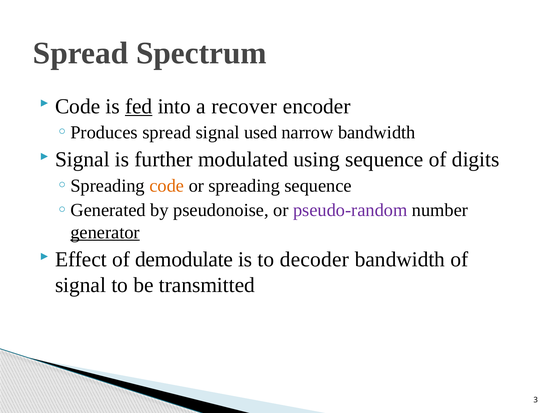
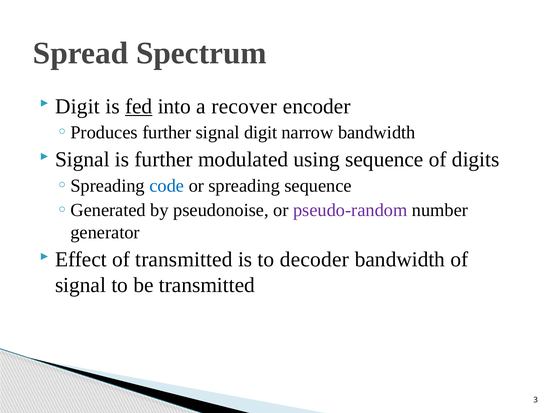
Code at (78, 106): Code -> Digit
spread at (167, 133): spread -> further
signal used: used -> digit
code at (167, 186) colour: orange -> blue
generator underline: present -> none
of demodulate: demodulate -> transmitted
